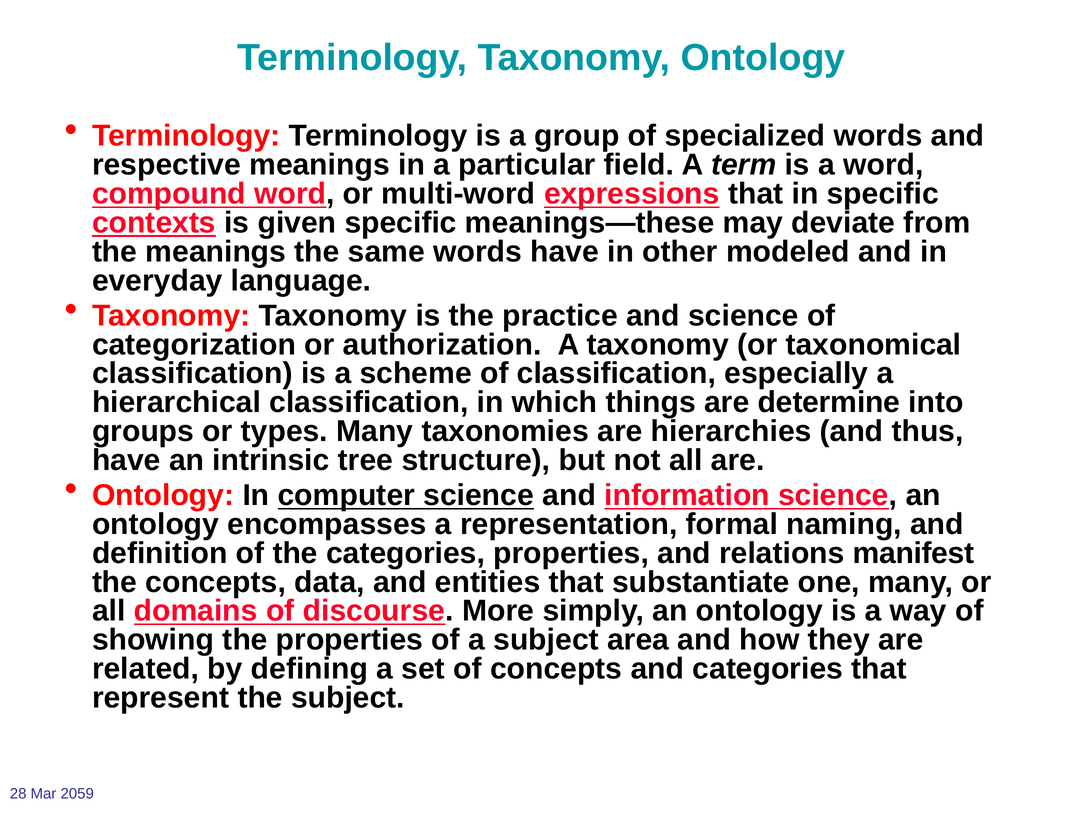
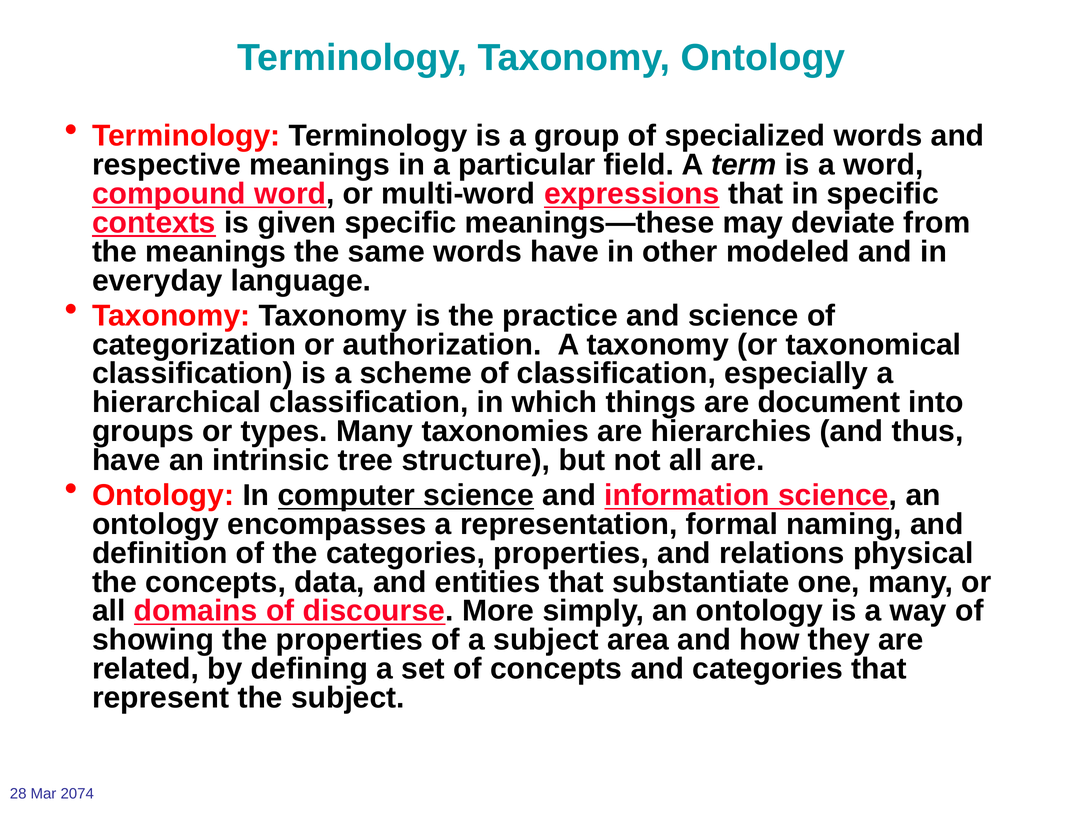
determine: determine -> document
manifest: manifest -> physical
2059: 2059 -> 2074
